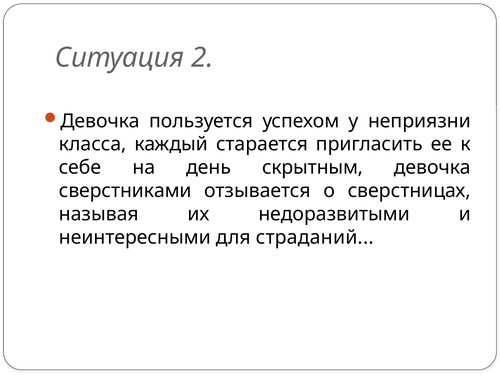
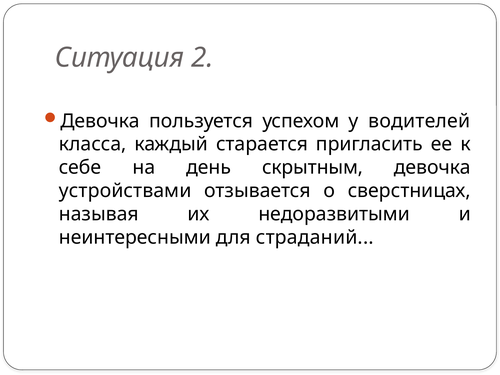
неприязни: неприязни -> водителей
сверстниками: сверстниками -> устройствами
